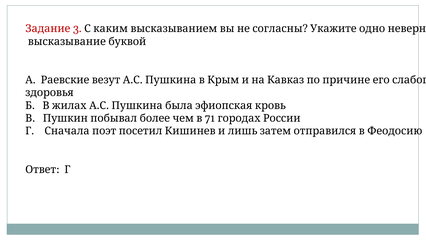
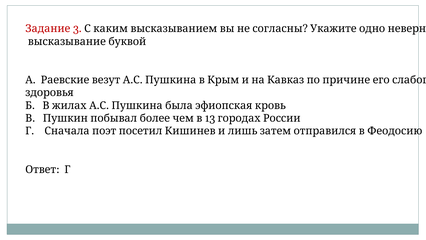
71: 71 -> 13
